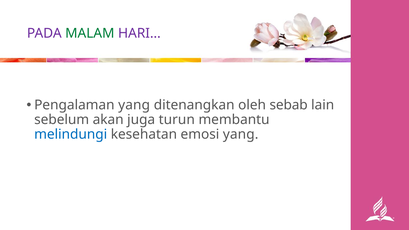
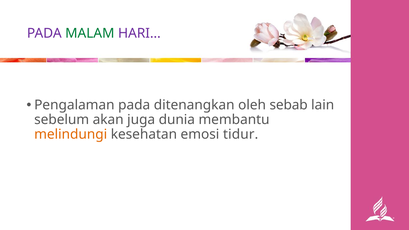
Pengalaman yang: yang -> pada
turun: turun -> dunia
melindungi colour: blue -> orange
emosi yang: yang -> tidur
